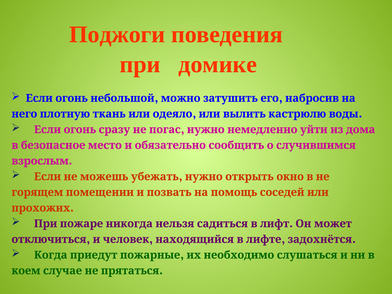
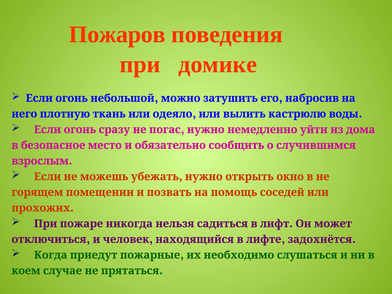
Поджоги: Поджоги -> Пожаров
